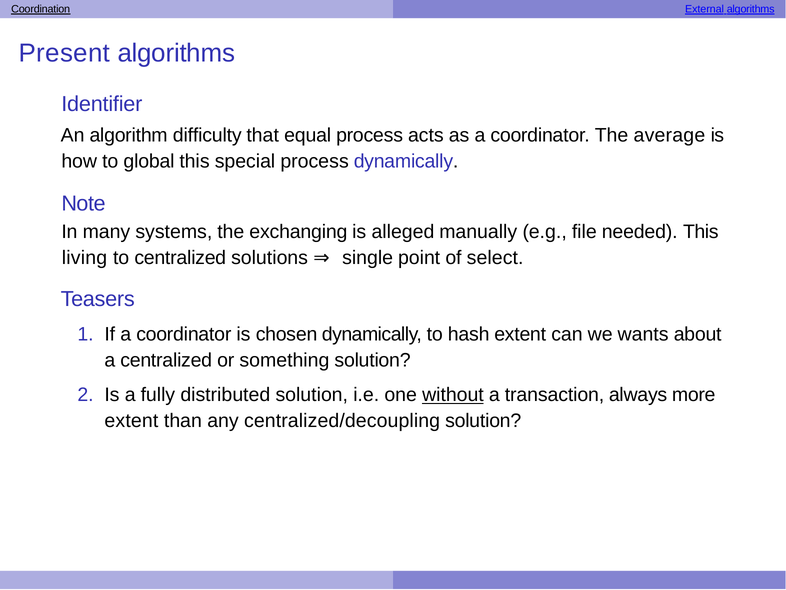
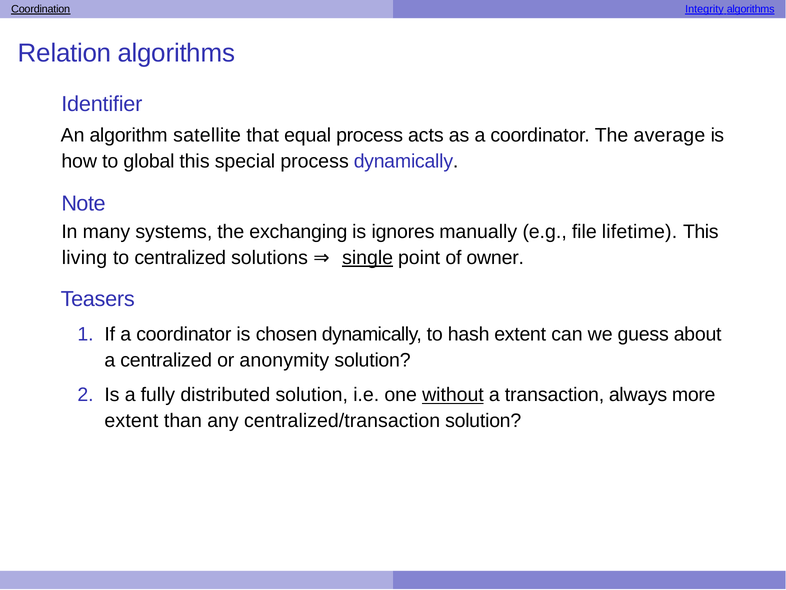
External: External -> Integrity
Present: Present -> Relation
difficulty: difficulty -> satellite
alleged: alleged -> ignores
needed: needed -> lifetime
single underline: none -> present
select: select -> owner
wants: wants -> guess
something: something -> anonymity
centralized/decoupling: centralized/decoupling -> centralized/transaction
